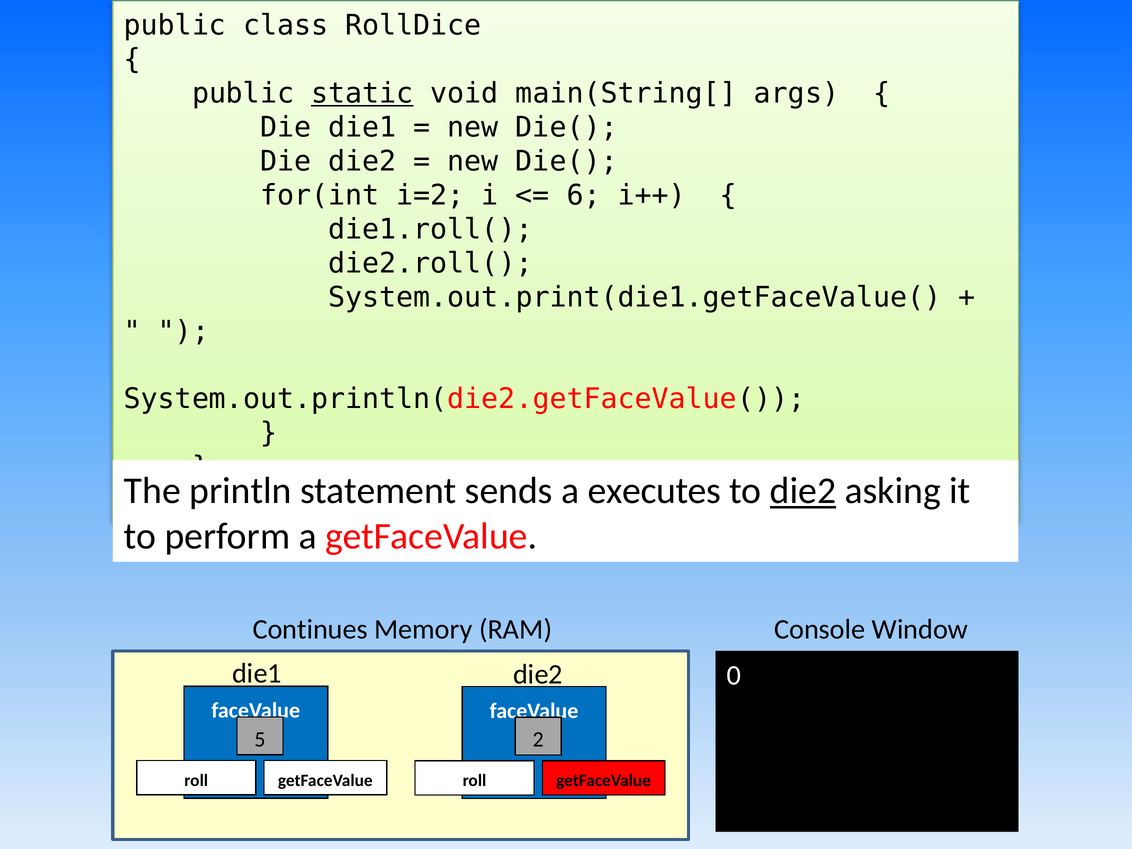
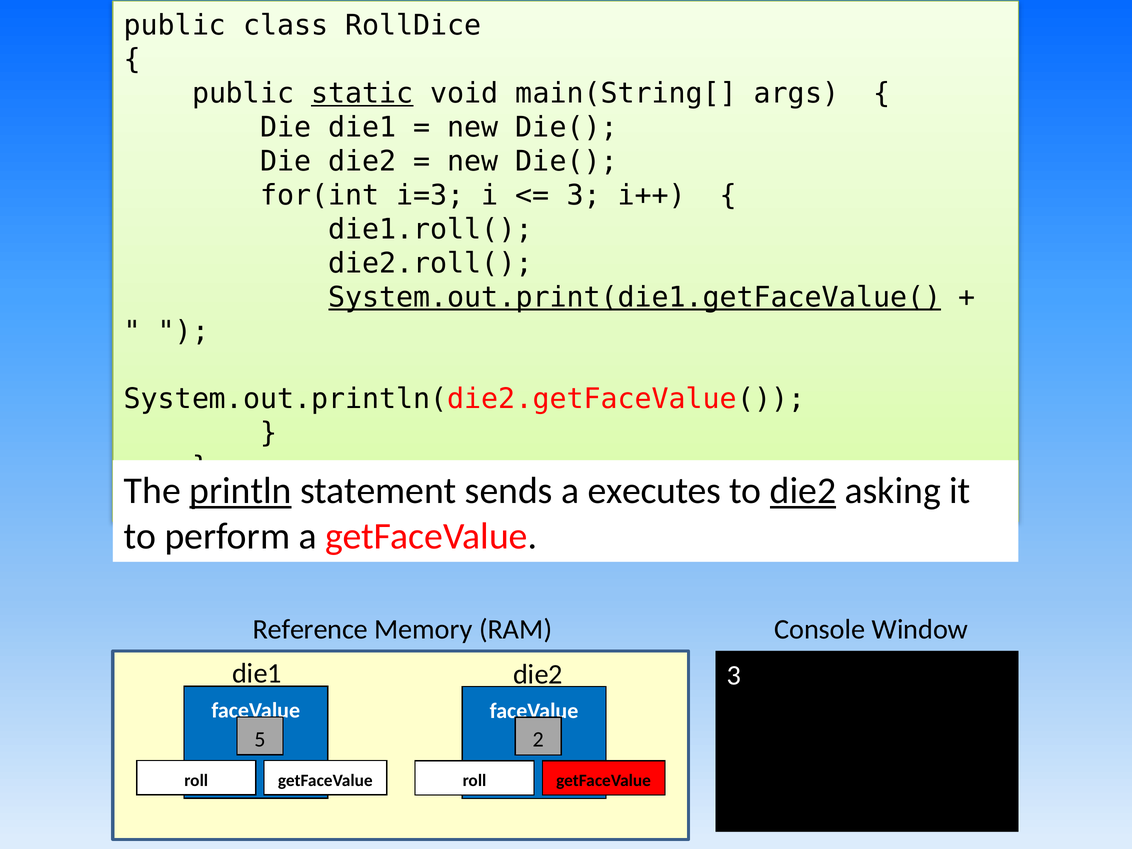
i=2: i=2 -> i=3
6 at (584, 195): 6 -> 3
System.out.print(die1.getFaceValue( underline: none -> present
println underline: none -> present
Continues: Continues -> Reference
die2 0: 0 -> 3
